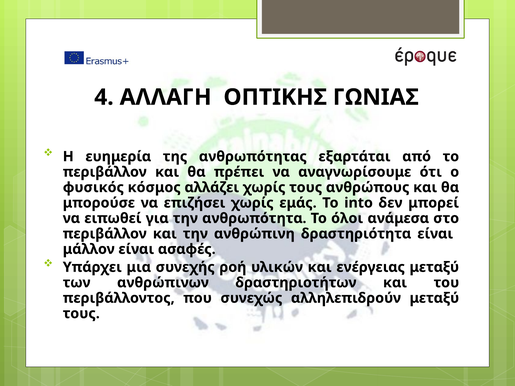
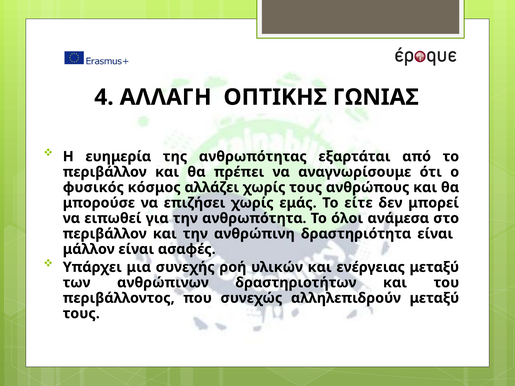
into: into -> είτε
